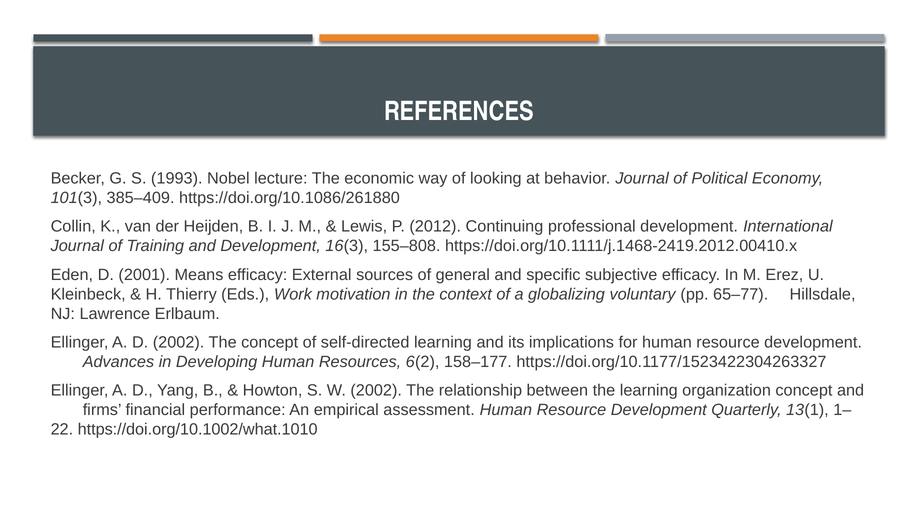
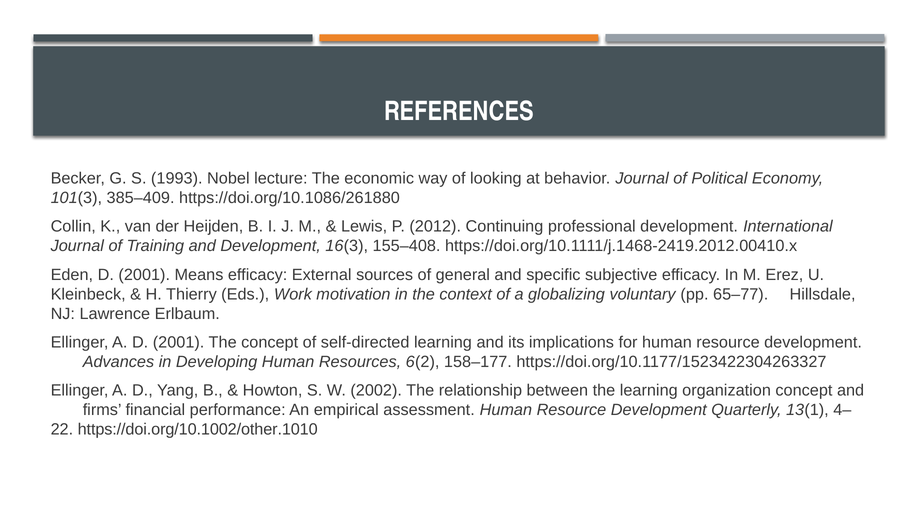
155–808: 155–808 -> 155–408
A D 2002: 2002 -> 2001
1–: 1– -> 4–
https://doi.org/10.1002/what.1010: https://doi.org/10.1002/what.1010 -> https://doi.org/10.1002/other.1010
